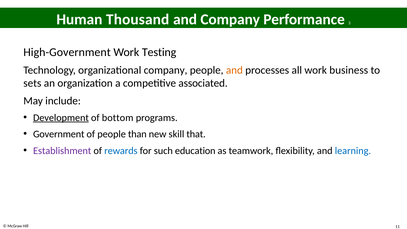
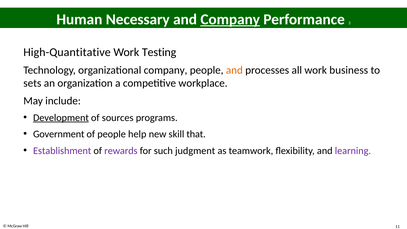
Thousand: Thousand -> Necessary
Company at (230, 19) underline: none -> present
High-Government: High-Government -> High-Quantitative
associated: associated -> workplace
bottom: bottom -> sources
than: than -> help
rewards colour: blue -> purple
education: education -> judgment
learning colour: blue -> purple
